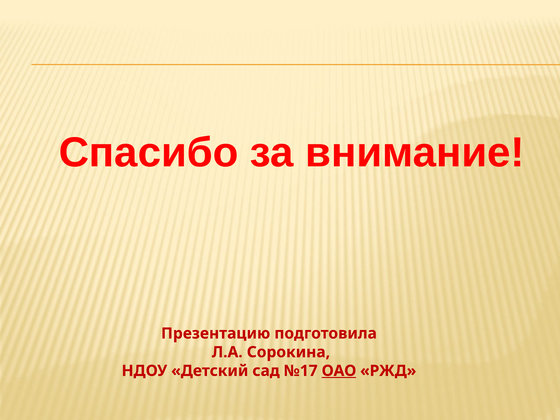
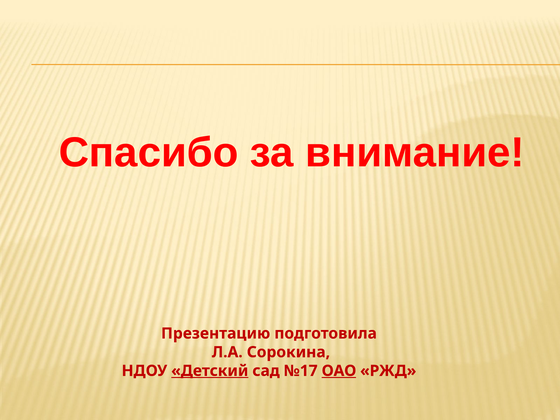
Детский underline: none -> present
